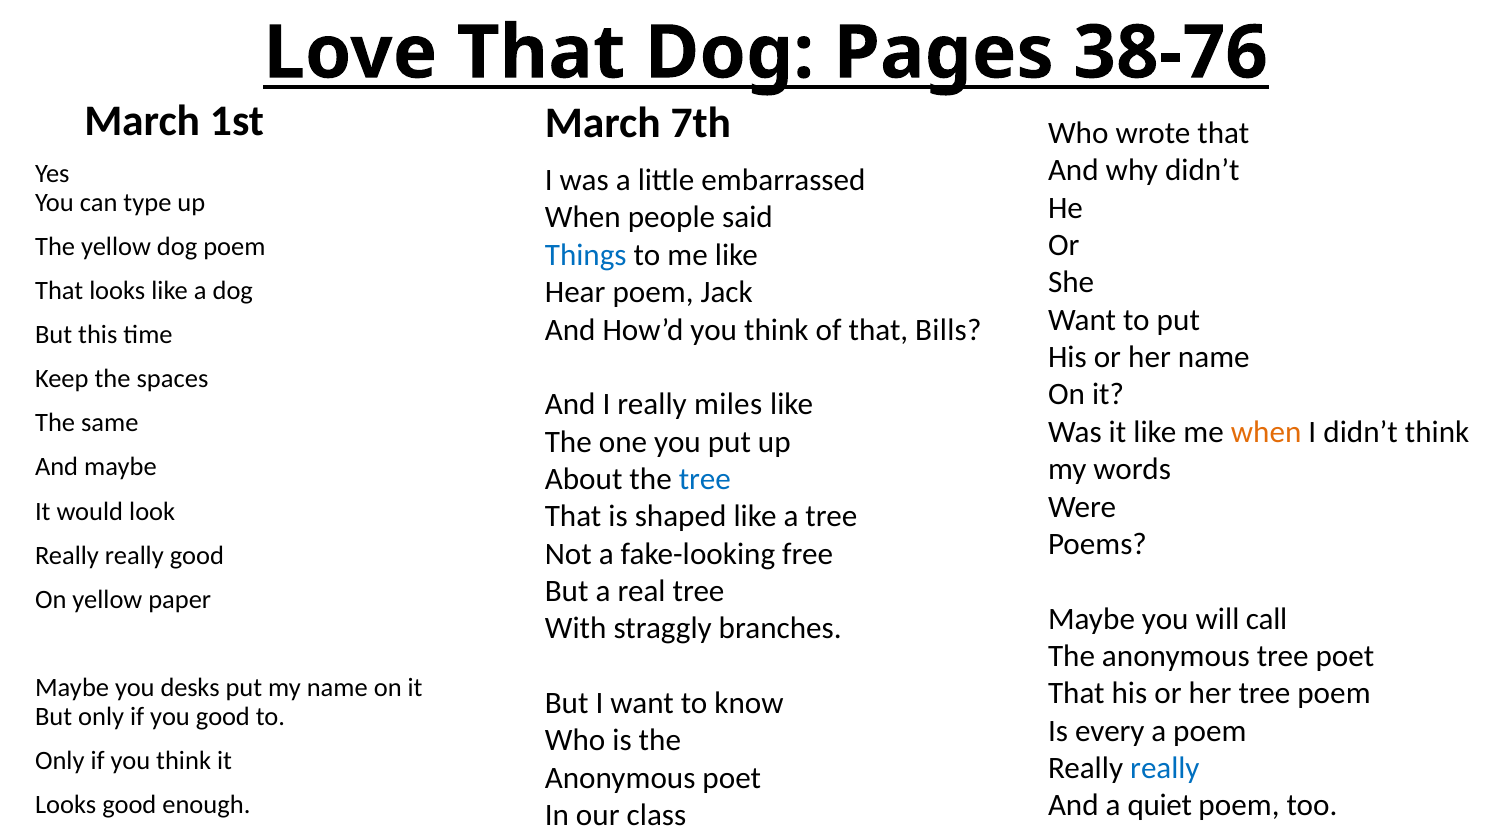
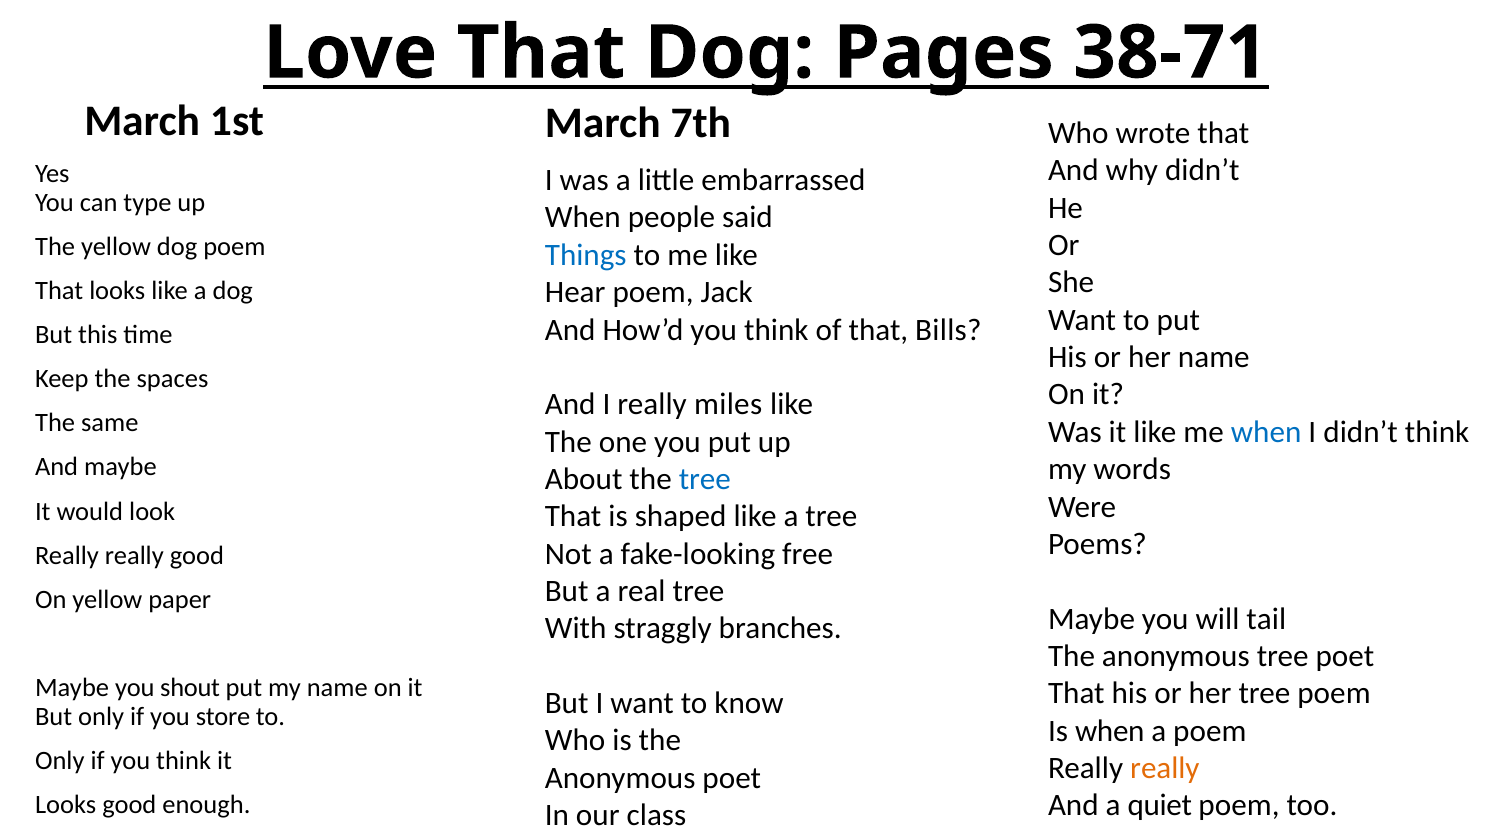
38-76: 38-76 -> 38-71
when at (1266, 432) colour: orange -> blue
call: call -> tail
desks: desks -> shout
you good: good -> store
Is every: every -> when
really at (1165, 769) colour: blue -> orange
